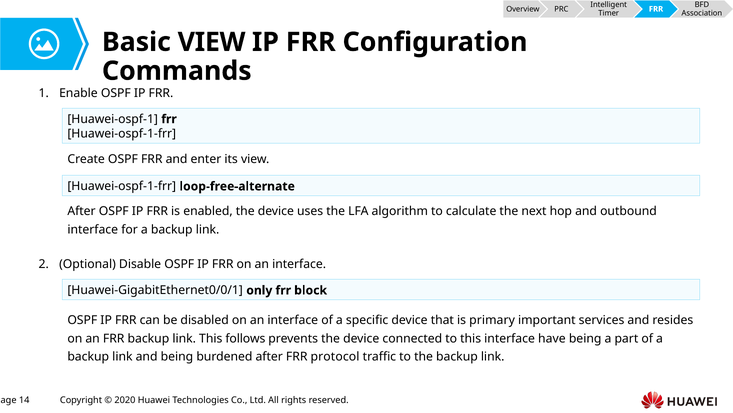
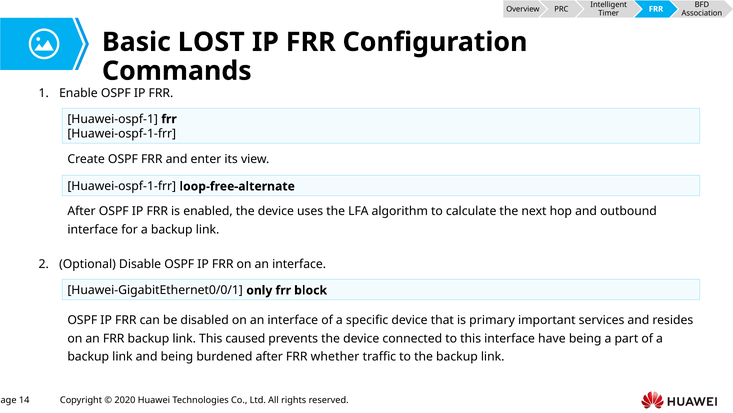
Basic VIEW: VIEW -> LOST
follows: follows -> caused
protocol: protocol -> whether
